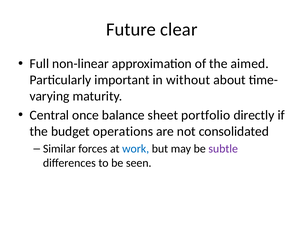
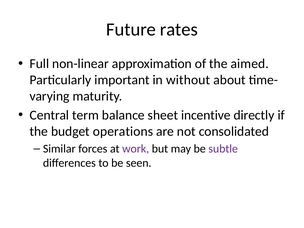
clear: clear -> rates
once: once -> term
portfolio: portfolio -> incentive
work colour: blue -> purple
